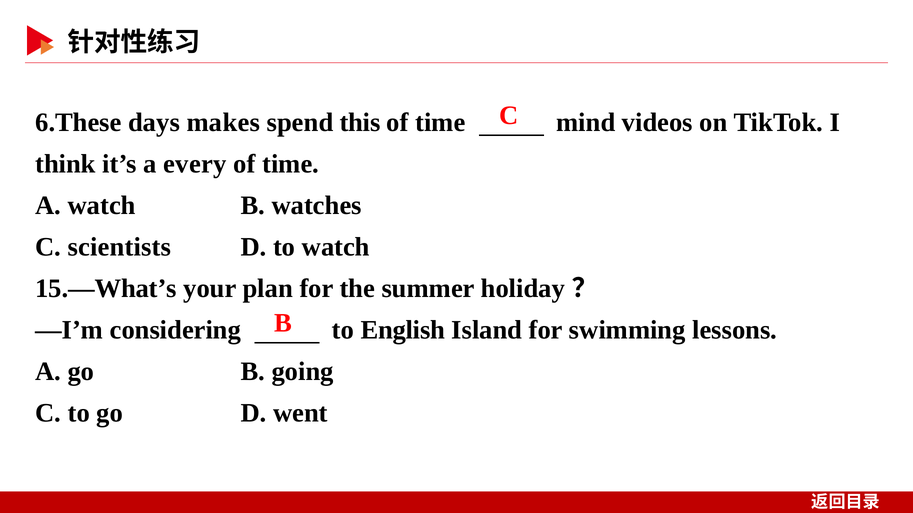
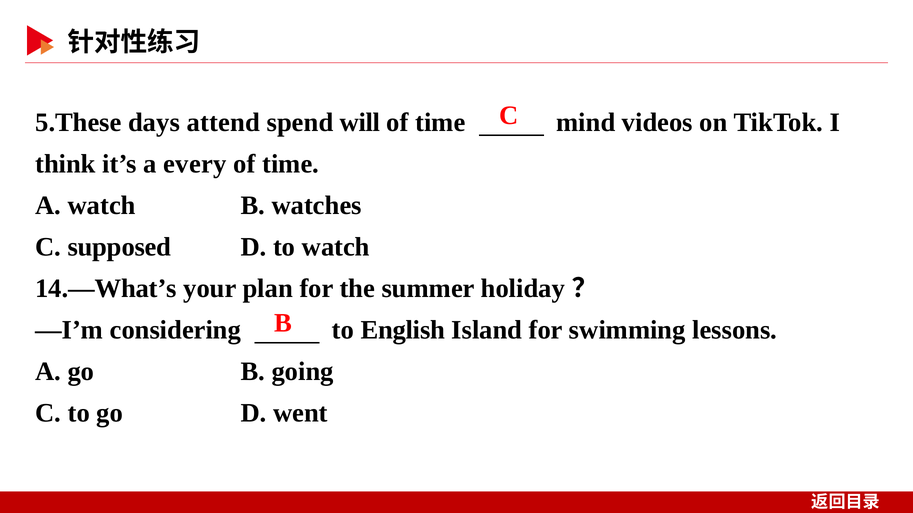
6.These: 6.These -> 5.These
makes: makes -> attend
this: this -> will
scientists: scientists -> supposed
15.—What’s: 15.—What’s -> 14.—What’s
